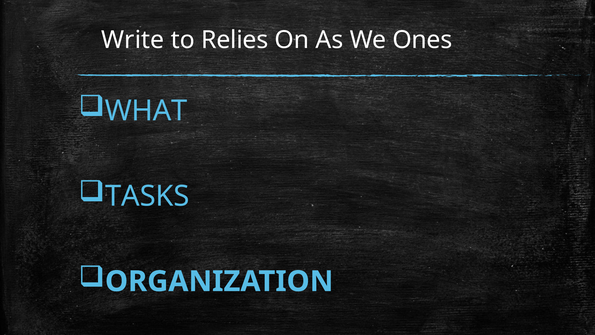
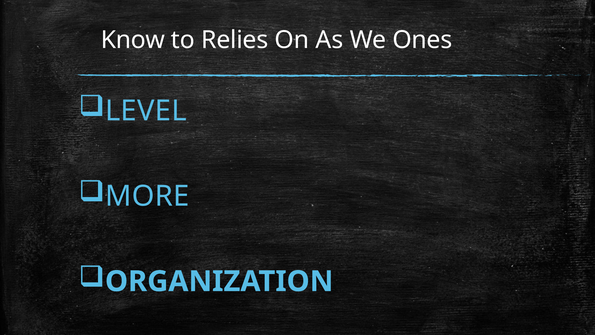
Write: Write -> Know
WHAT: WHAT -> LEVEL
TASKS: TASKS -> MORE
